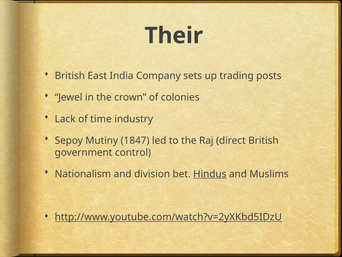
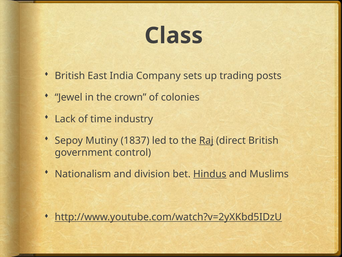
Their: Their -> Class
1847: 1847 -> 1837
Raj underline: none -> present
